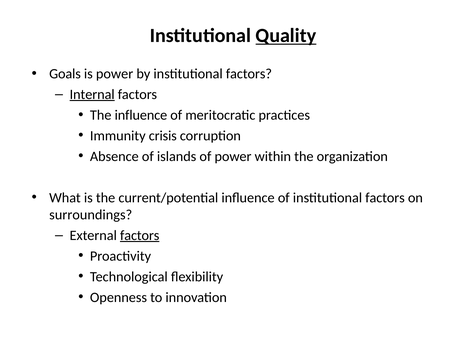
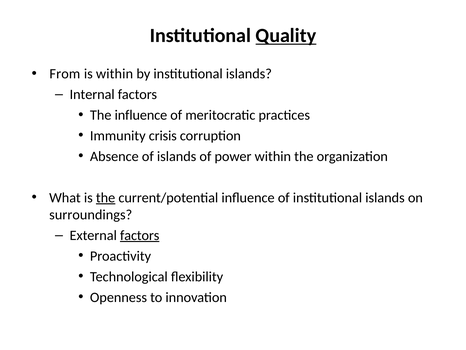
Goals: Goals -> From
is power: power -> within
by institutional factors: factors -> islands
Internal underline: present -> none
the at (106, 197) underline: none -> present
of institutional factors: factors -> islands
